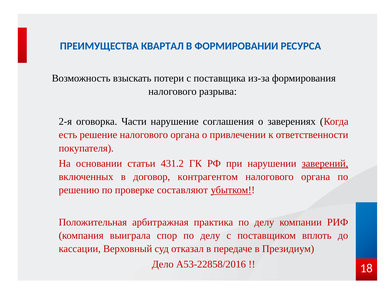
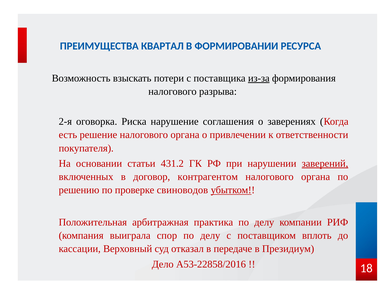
из-за underline: none -> present
Части: Части -> Риска
составляют: составляют -> свиноводов
